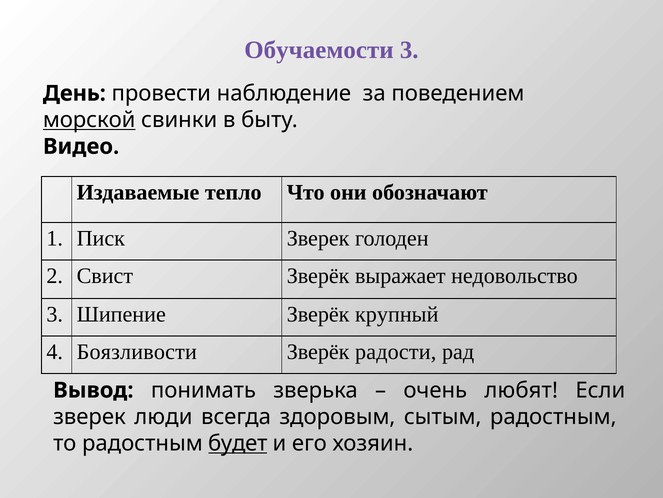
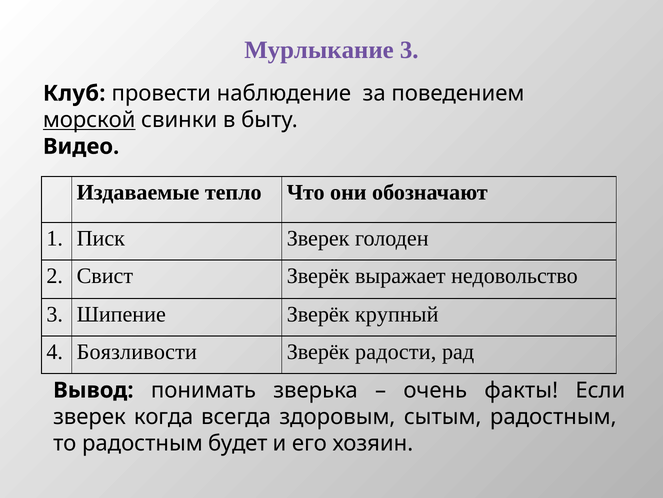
Обучаемости: Обучаемости -> Мурлыкание
День: День -> Клуб
любят: любят -> факты
люди: люди -> когда
будет underline: present -> none
